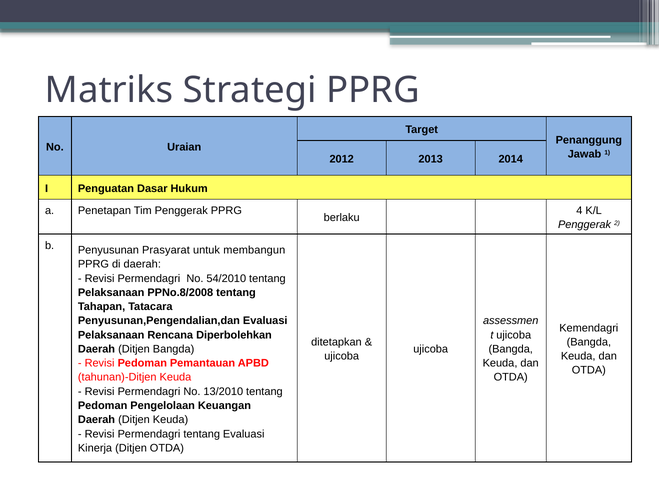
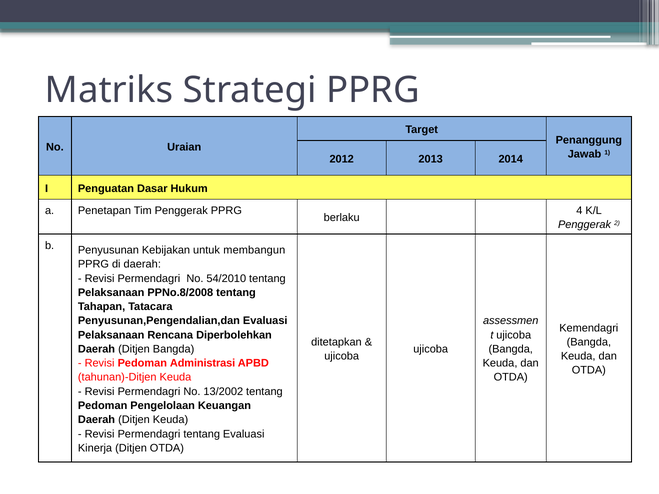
Prasyarat: Prasyarat -> Kebijakan
Pemantauan: Pemantauan -> Administrasi
13/2010: 13/2010 -> 13/2002
